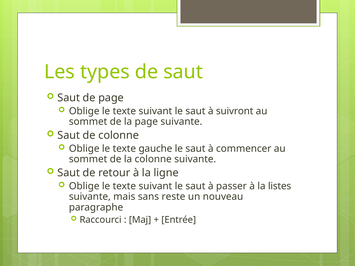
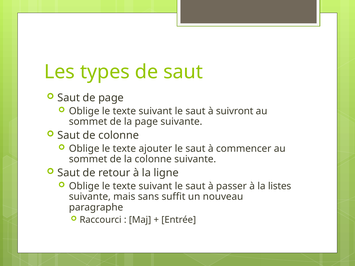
gauche: gauche -> ajouter
reste: reste -> suffit
